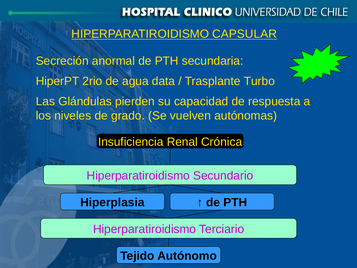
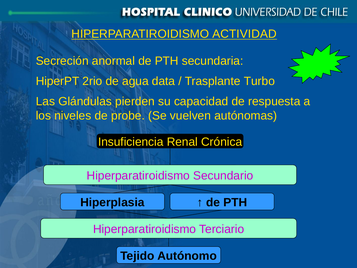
CAPSULAR: CAPSULAR -> ACTIVIDAD
grado: grado -> probe
